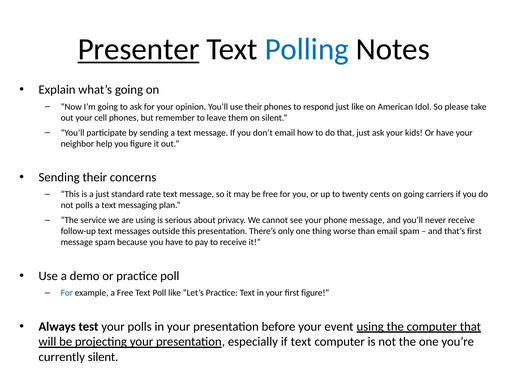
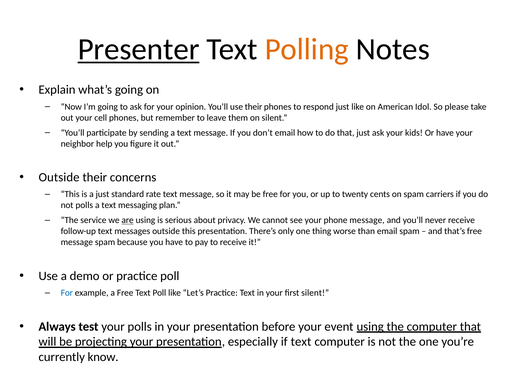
Polling colour: blue -> orange
Sending at (59, 177): Sending -> Outside
on going: going -> spam
are underline: none -> present
that’s first: first -> free
first figure: figure -> silent
currently silent: silent -> know
